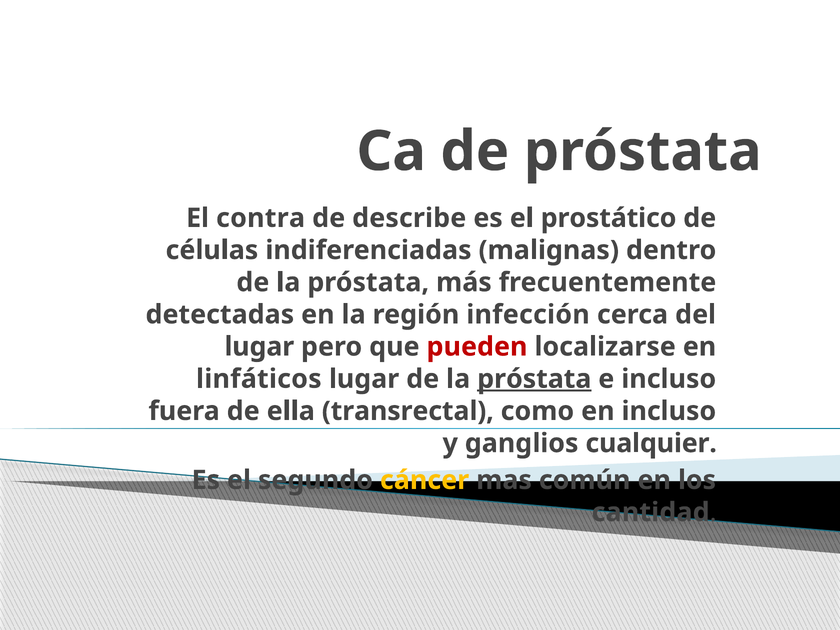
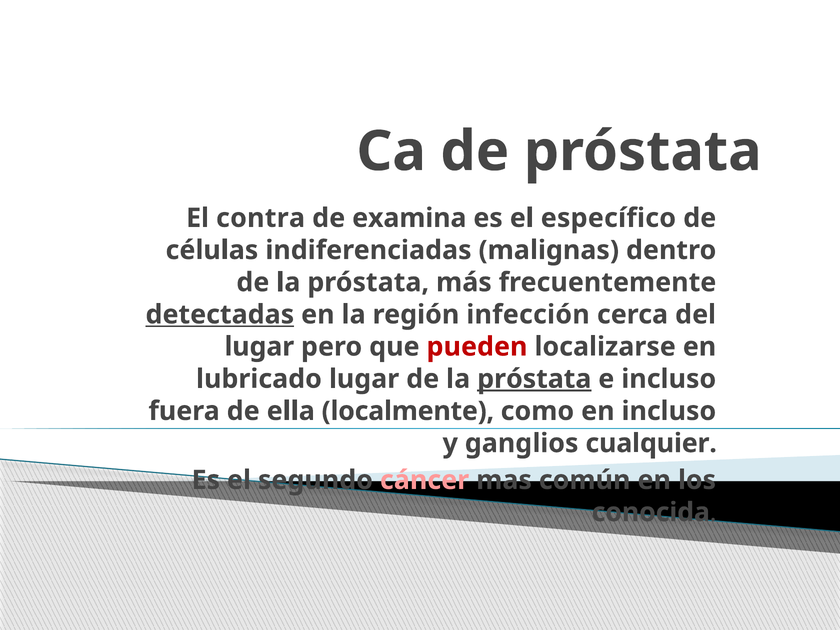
describe: describe -> examina
prostático: prostático -> específico
detectadas underline: none -> present
linfáticos: linfáticos -> lubricado
transrectal: transrectal -> localmente
cáncer colour: yellow -> pink
cantidad: cantidad -> conocida
